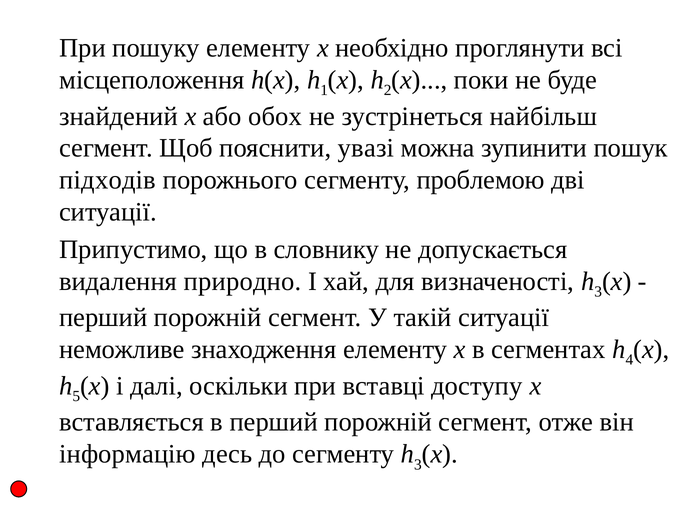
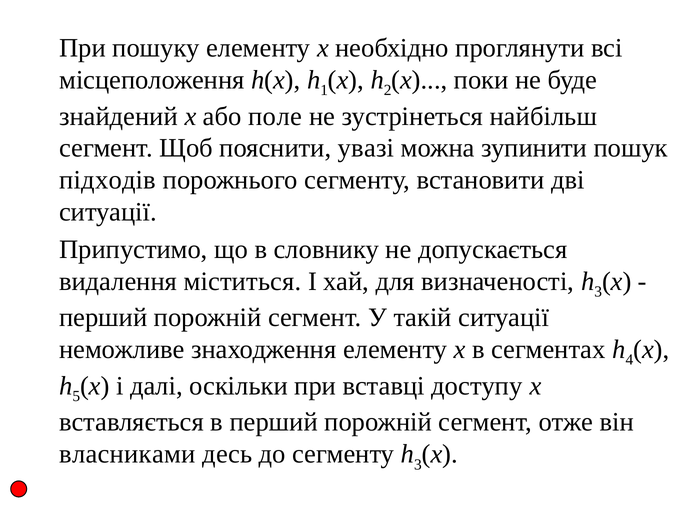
обох: обох -> поле
проблемою: проблемою -> встановити
природно: природно -> міститься
інформацію: інформацію -> власниками
